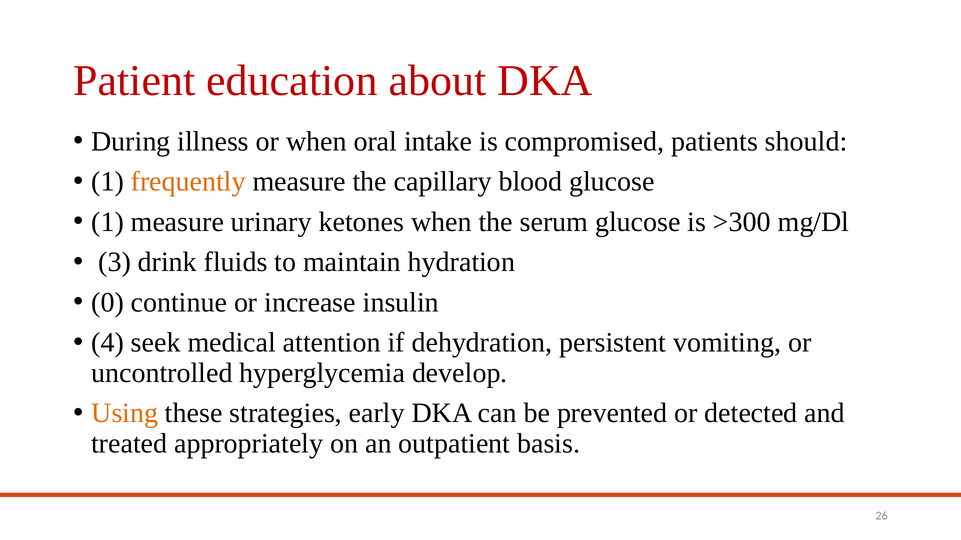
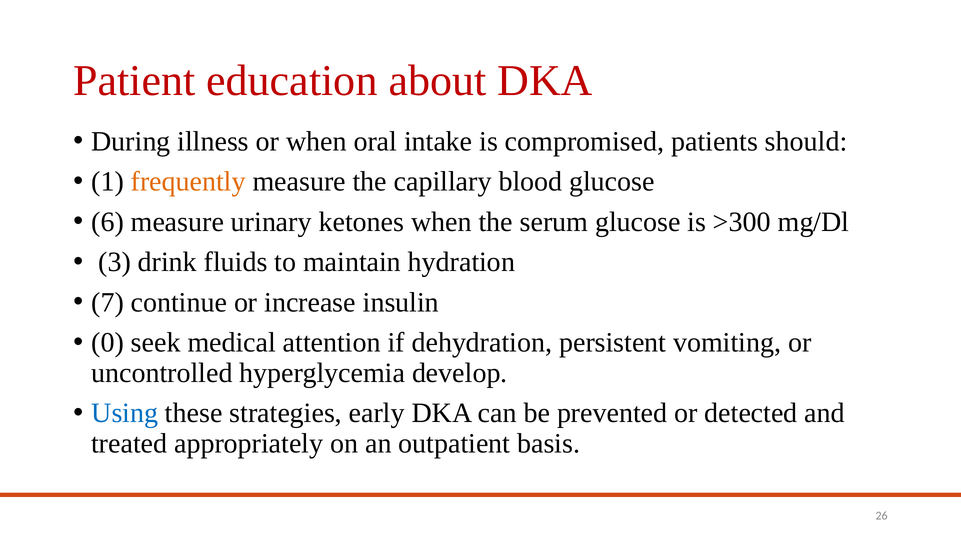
1 at (108, 222): 1 -> 6
0: 0 -> 7
4: 4 -> 0
Using colour: orange -> blue
